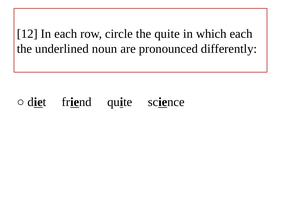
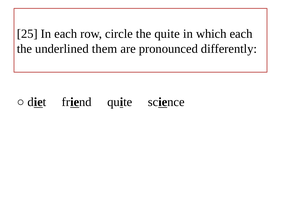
12: 12 -> 25
noun: noun -> them
